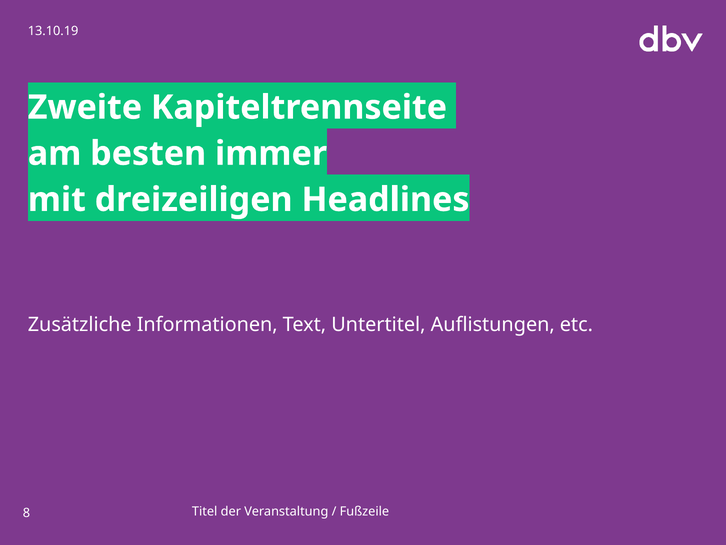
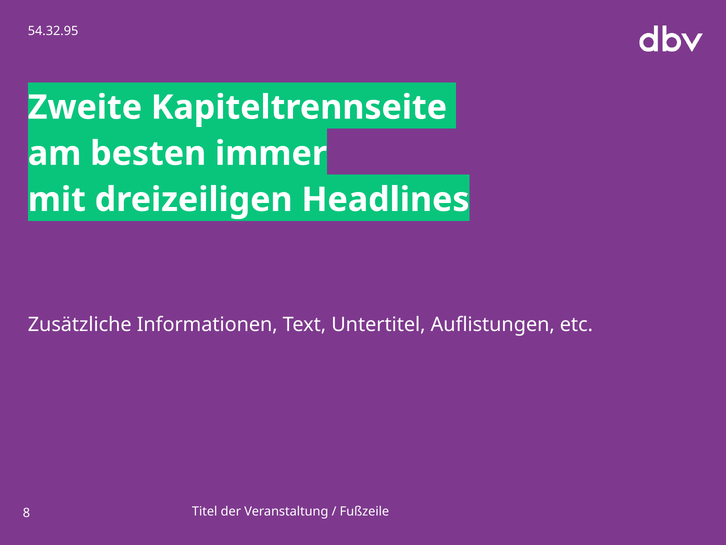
13.10.19: 13.10.19 -> 54.32.95
